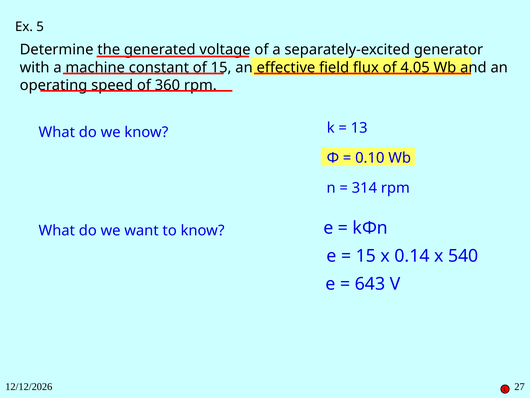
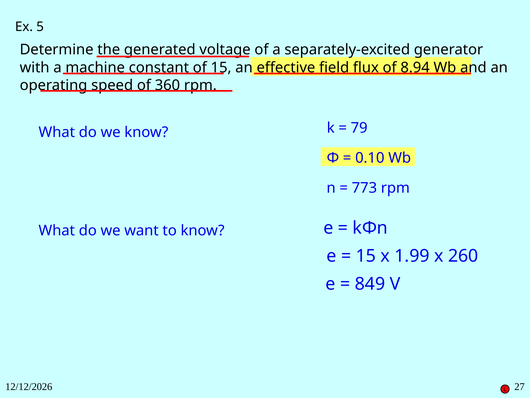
4.05: 4.05 -> 8.94
13: 13 -> 79
314: 314 -> 773
0.14: 0.14 -> 1.99
540: 540 -> 260
643: 643 -> 849
